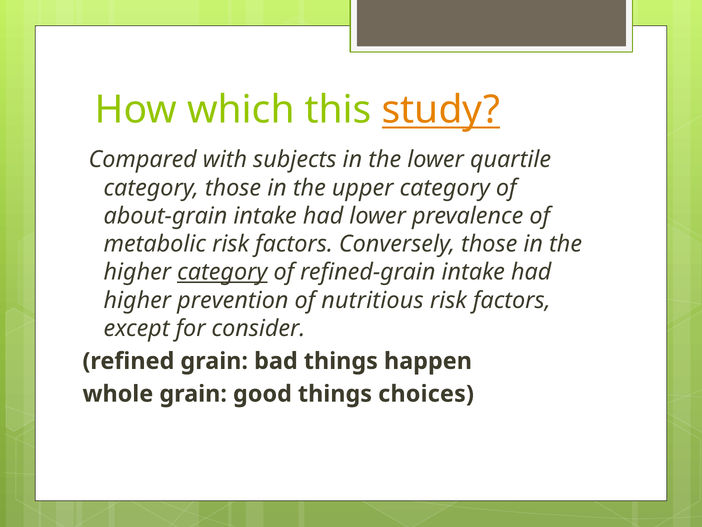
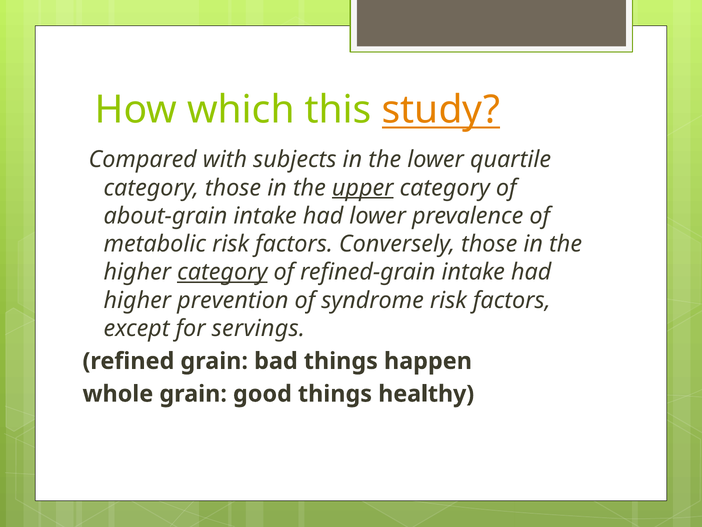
upper underline: none -> present
nutritious: nutritious -> syndrome
consider: consider -> servings
choices: choices -> healthy
